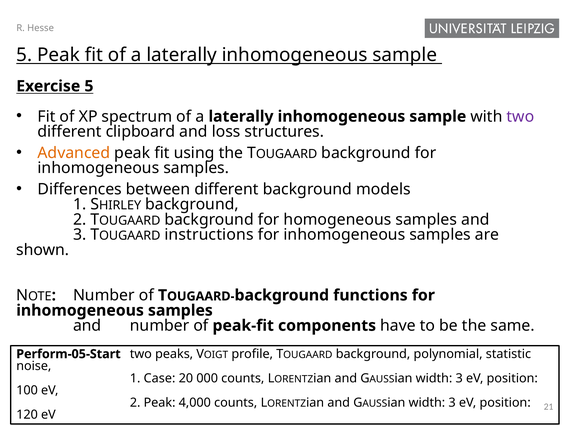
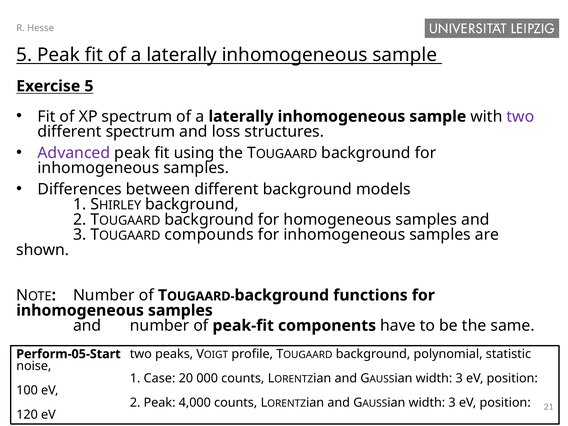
different clipboard: clipboard -> spectrum
Advanced colour: orange -> purple
instructions: instructions -> compounds
